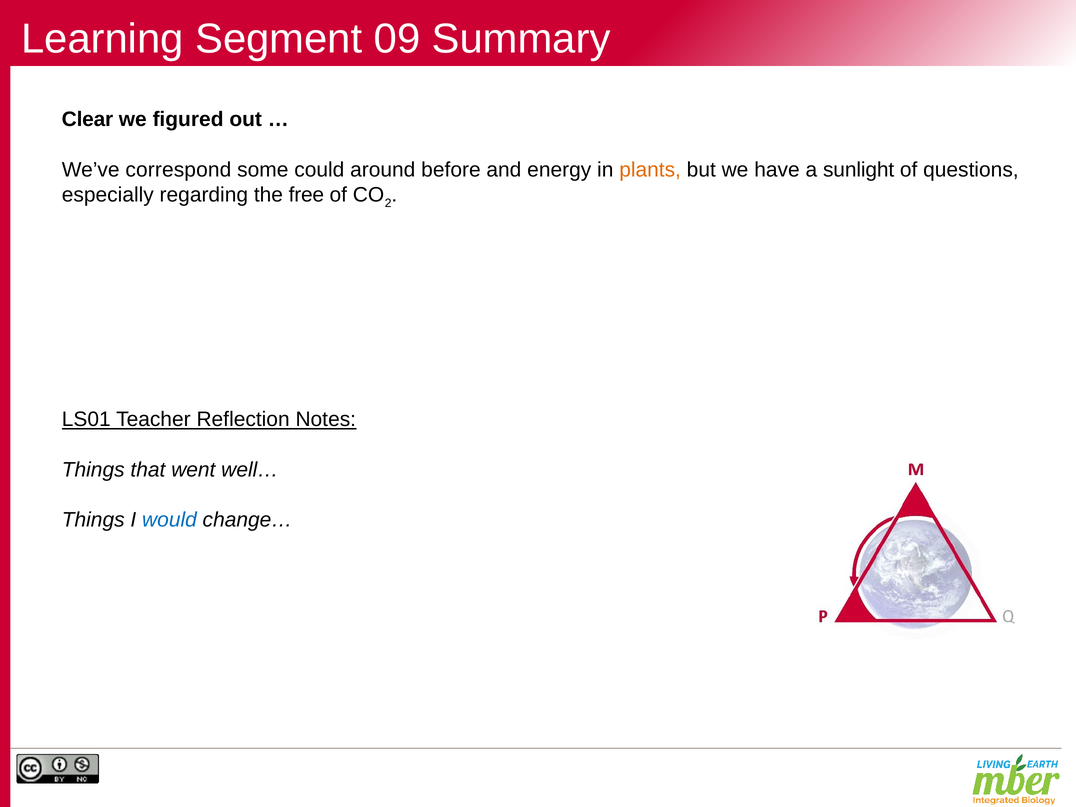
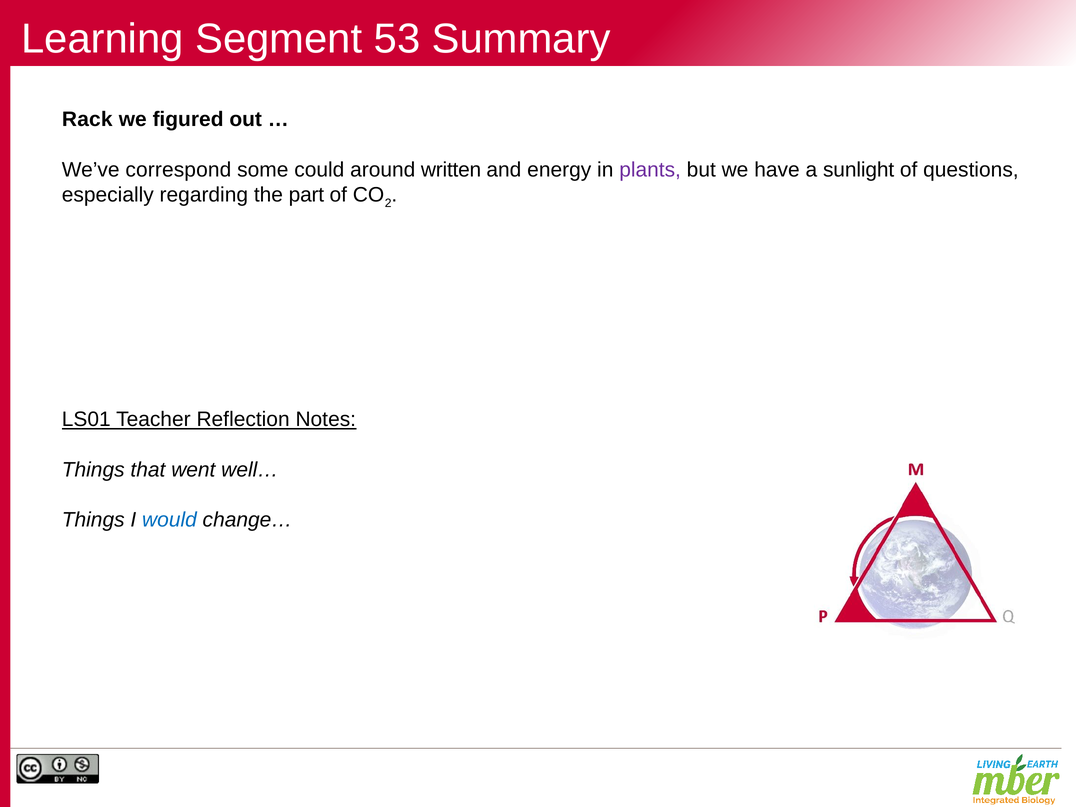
09: 09 -> 53
Clear: Clear -> Rack
before: before -> written
plants colour: orange -> purple
free: free -> part
